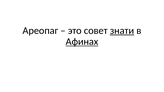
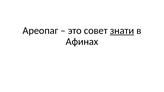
Афинах underline: present -> none
